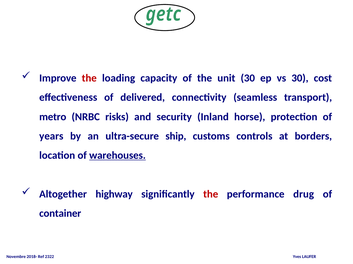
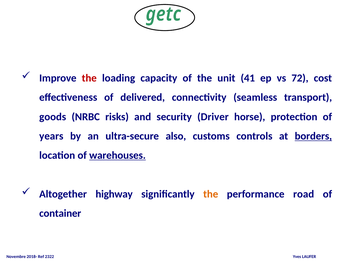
unit 30: 30 -> 41
vs 30: 30 -> 72
metro: metro -> goods
Inland: Inland -> Driver
ship: ship -> also
borders underline: none -> present
the at (211, 195) colour: red -> orange
drug: drug -> road
